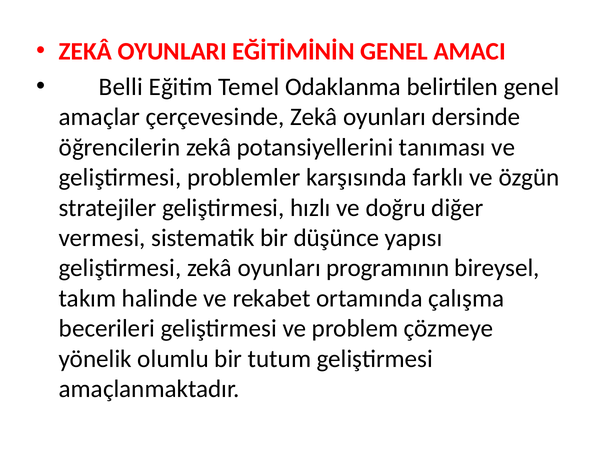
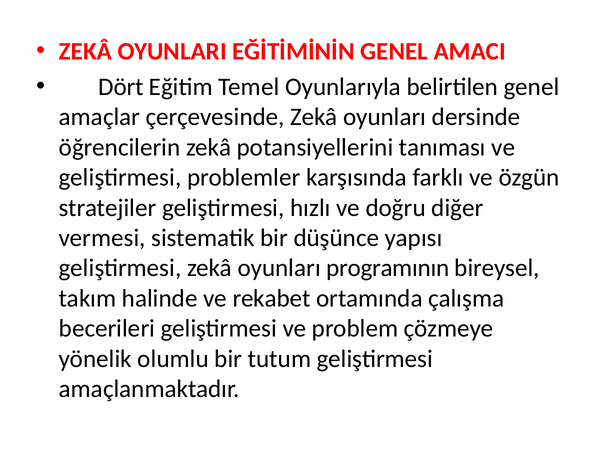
Belli: Belli -> Dört
Odaklanma: Odaklanma -> Oyunlarıyla
